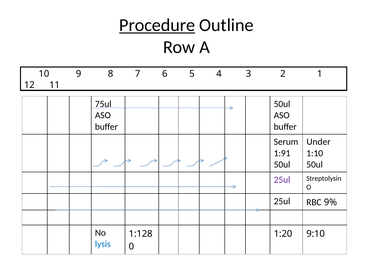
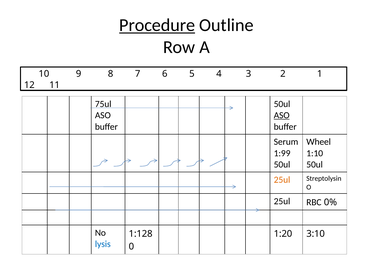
ASO at (282, 115) underline: none -> present
Under: Under -> Wheel
1:91: 1:91 -> 1:99
25ul at (282, 180) colour: purple -> orange
9%: 9% -> 0%
9:10: 9:10 -> 3:10
